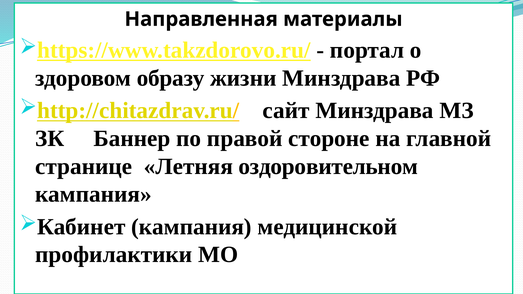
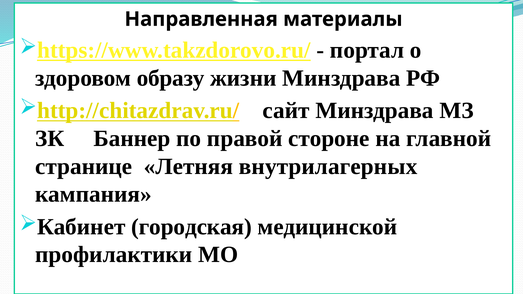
оздоровительном: оздоровительном -> внутрилагерных
кампания at (191, 227): кампания -> городская
